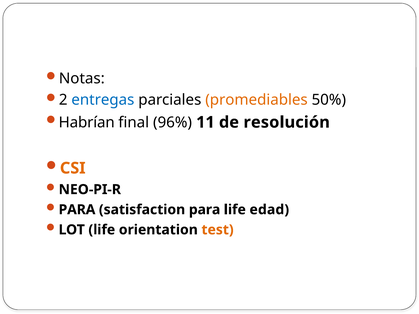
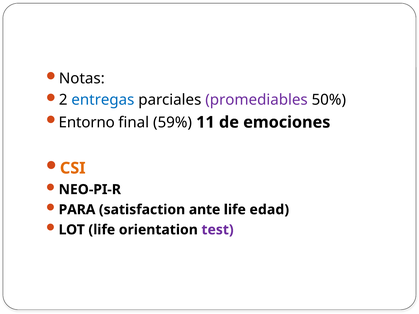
promediables colour: orange -> purple
Habrían: Habrían -> Entorno
96%: 96% -> 59%
resolución: resolución -> emociones
satisfaction para: para -> ante
test colour: orange -> purple
